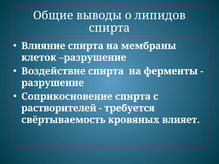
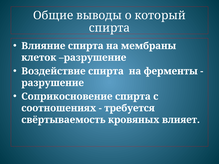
липидов: липидов -> который
растворителей: растворителей -> соотношениях
